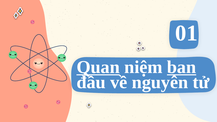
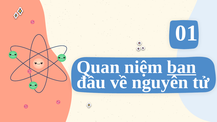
Quan underline: present -> none
